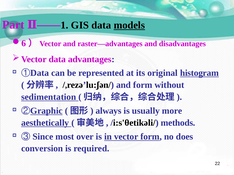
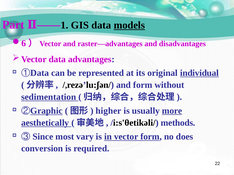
histogram: histogram -> individual
always: always -> higher
more underline: none -> present
over: over -> vary
